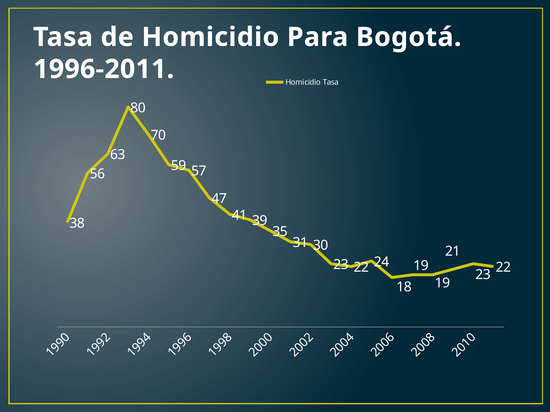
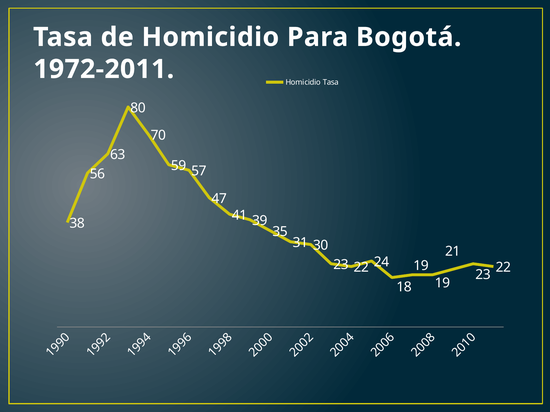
1996-2011: 1996-2011 -> 1972-2011
